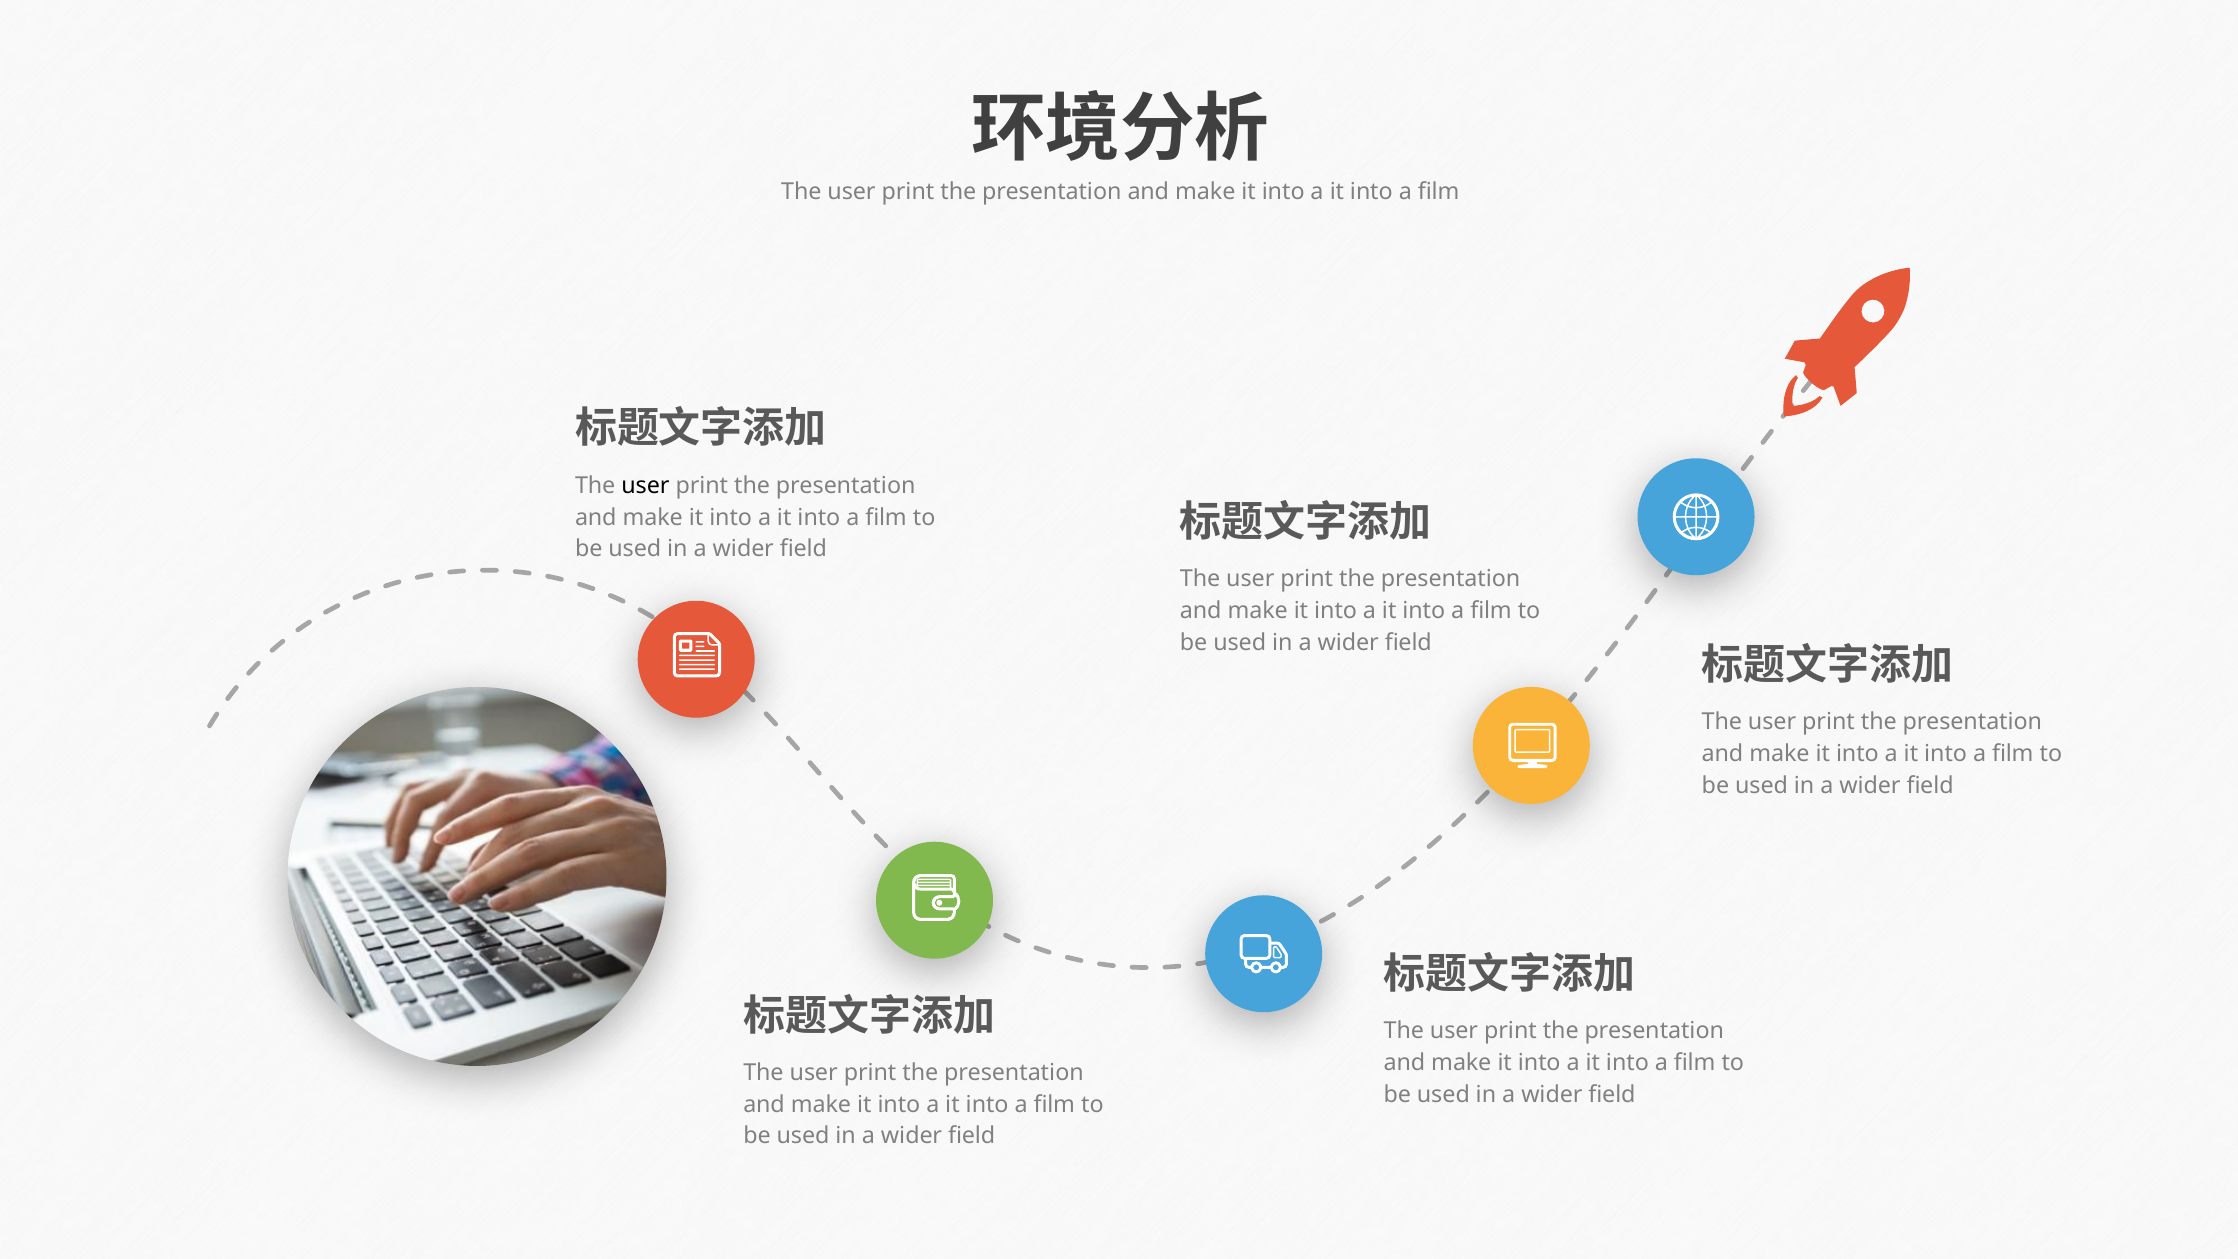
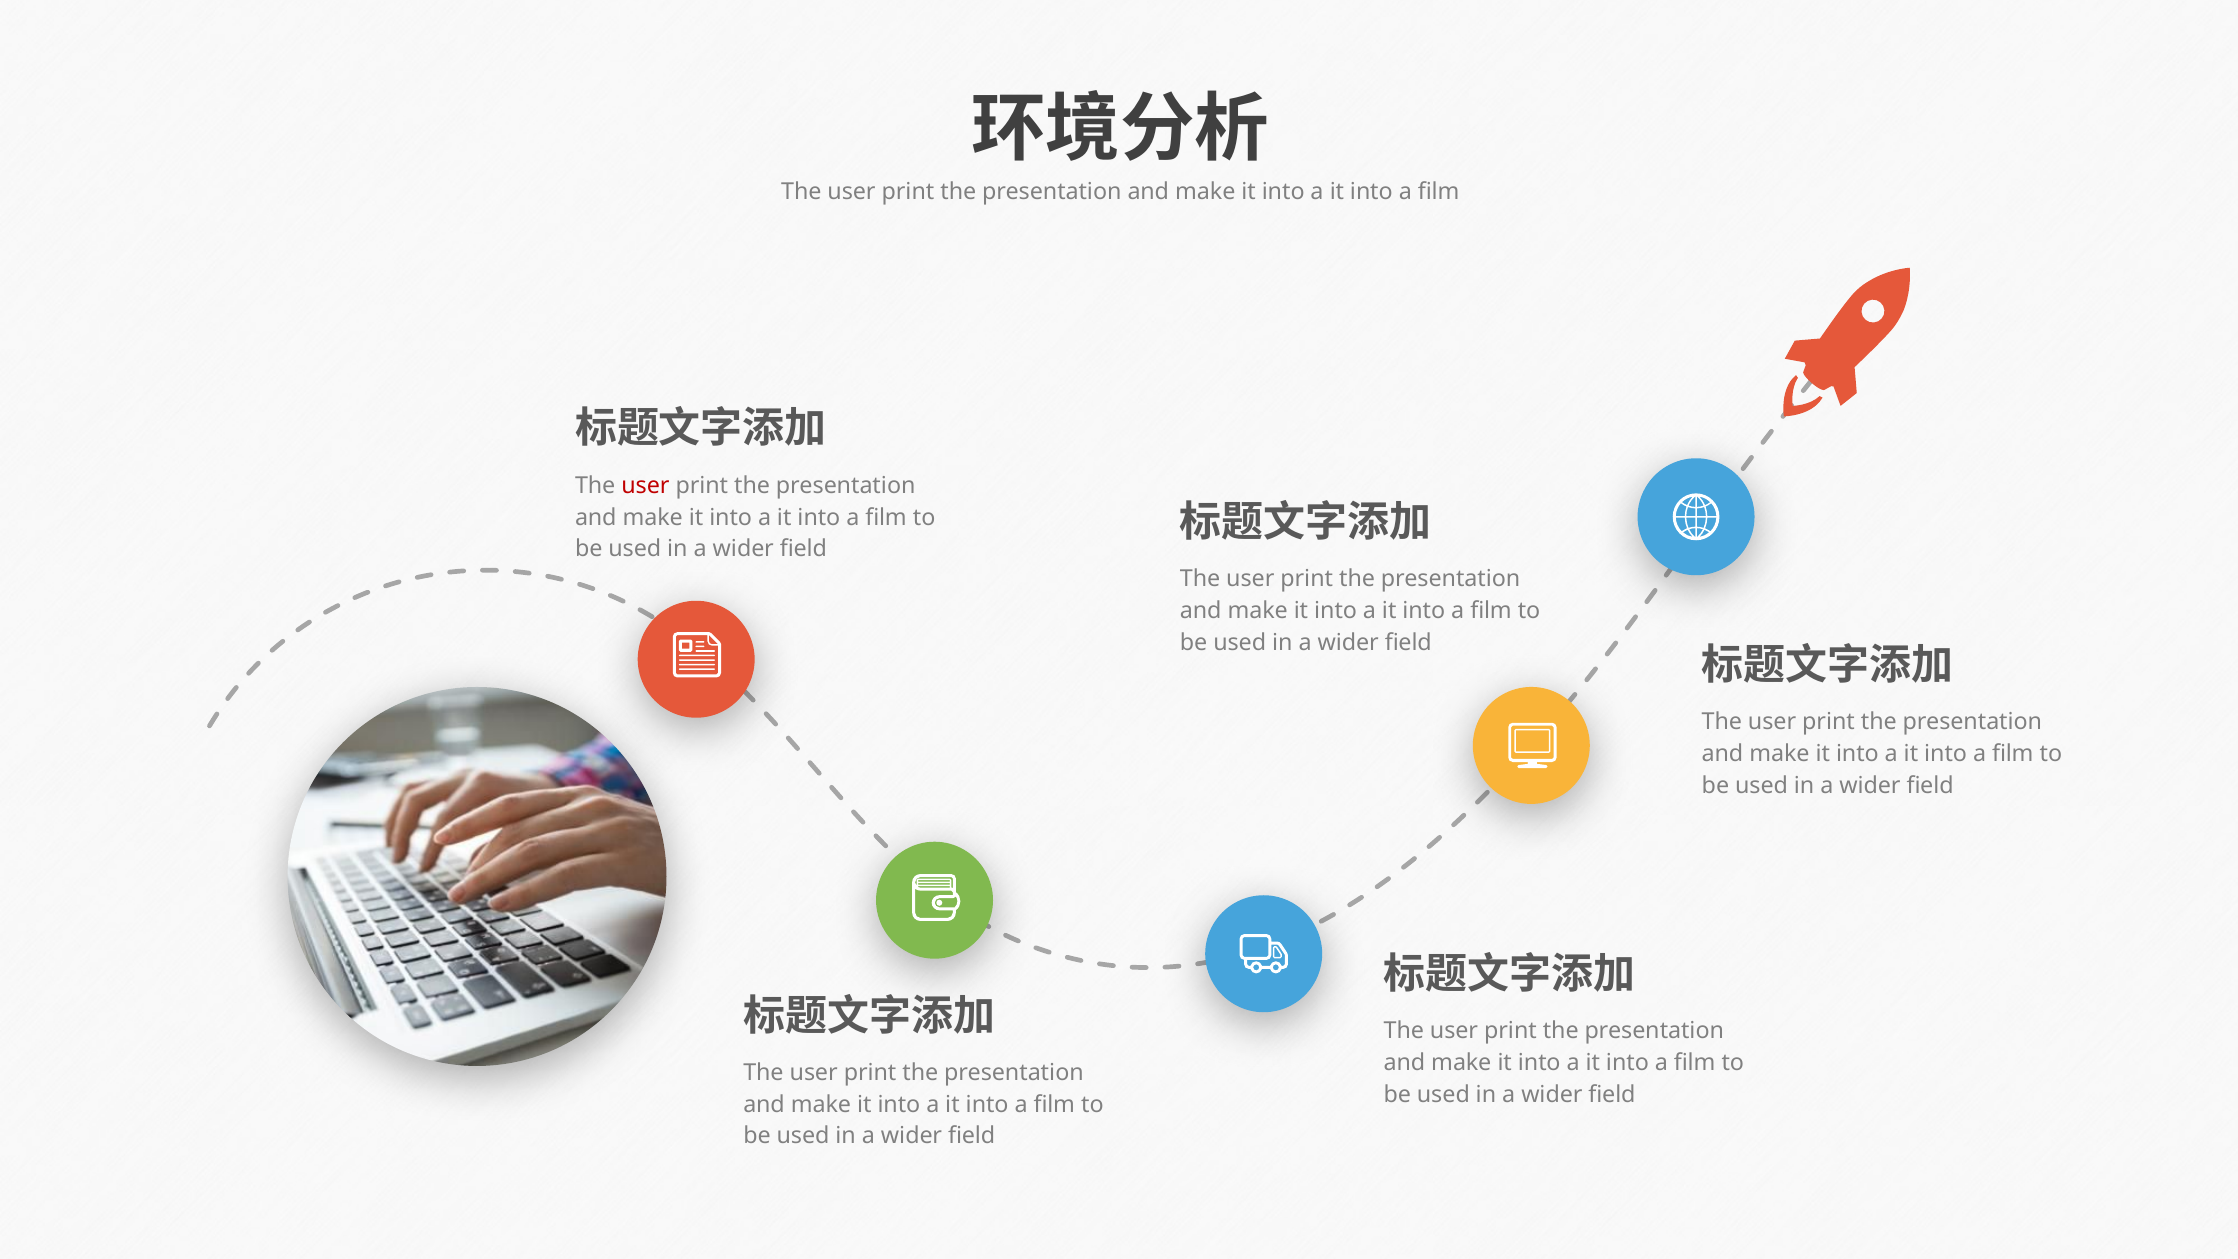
user at (645, 485) colour: black -> red
